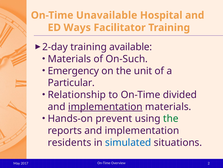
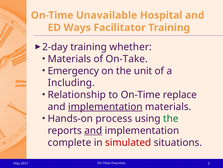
available: available -> whether
On-Such: On-Such -> On-Take
Particular: Particular -> Including
divided: divided -> replace
prevent: prevent -> process
and at (93, 130) underline: none -> present
residents: residents -> complete
simulated colour: blue -> red
